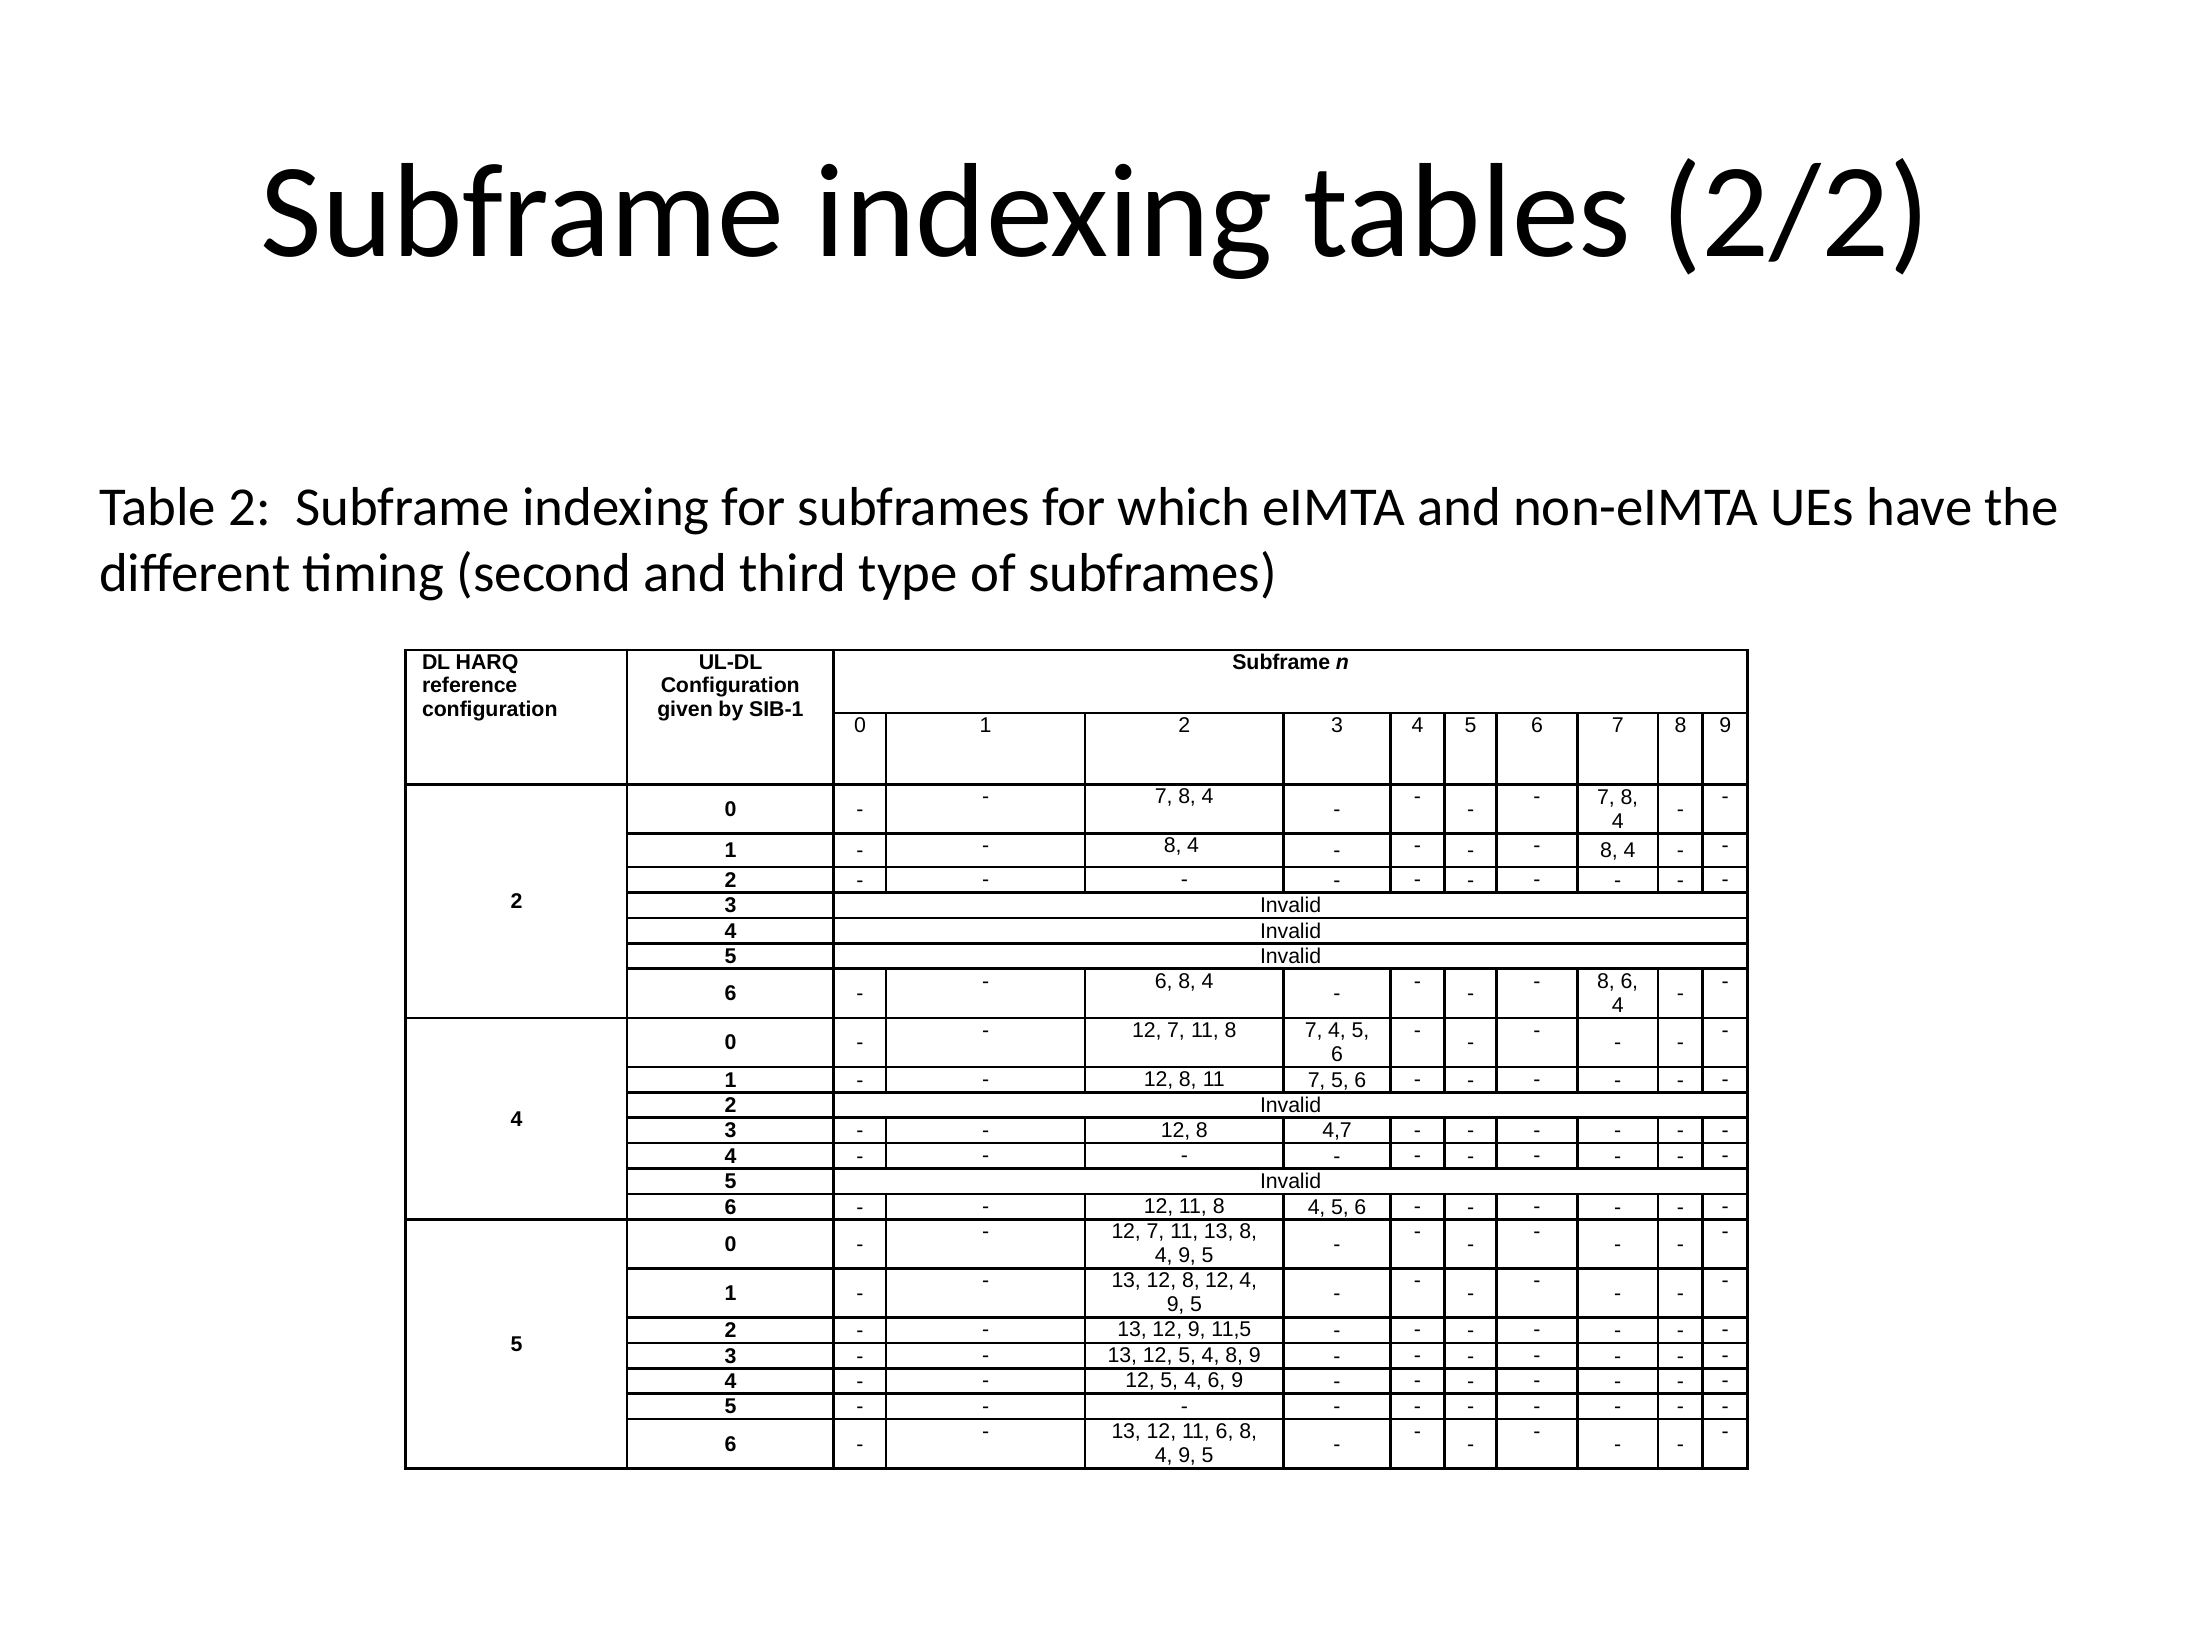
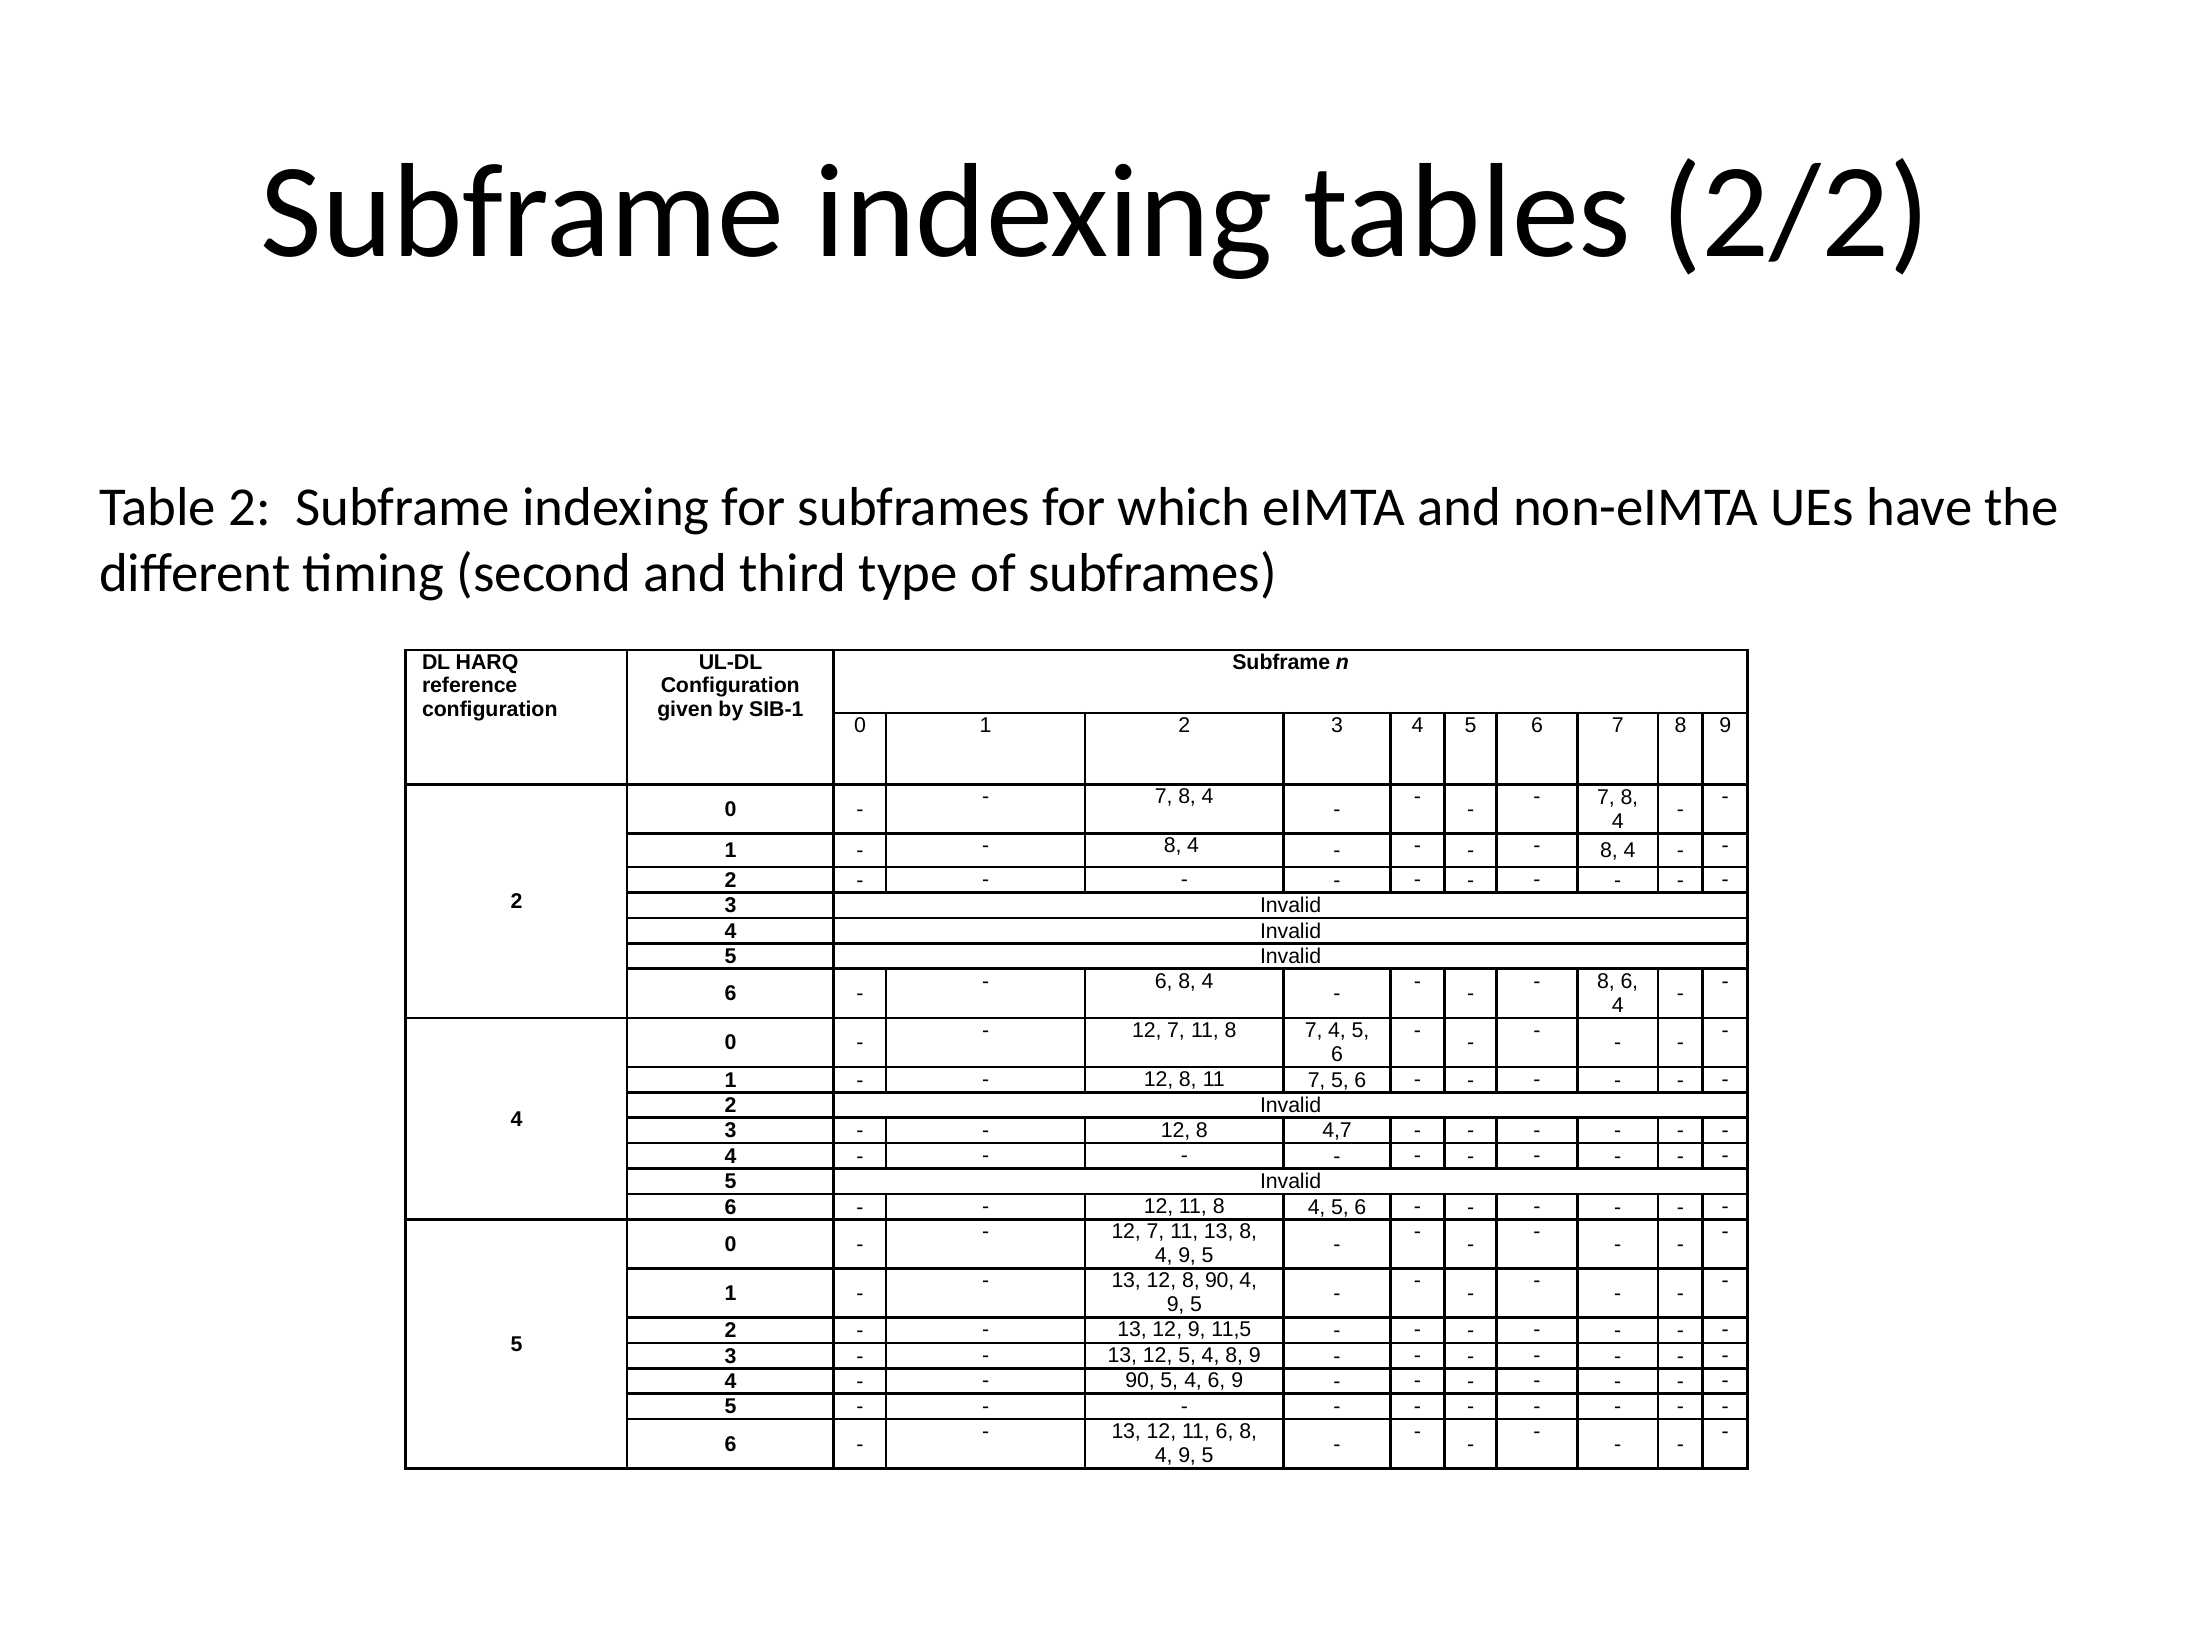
8 12: 12 -> 90
12 at (1140, 1380): 12 -> 90
